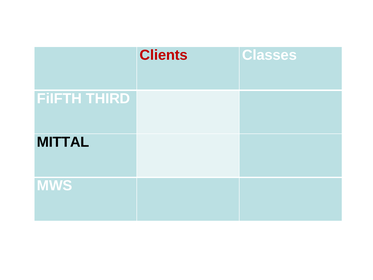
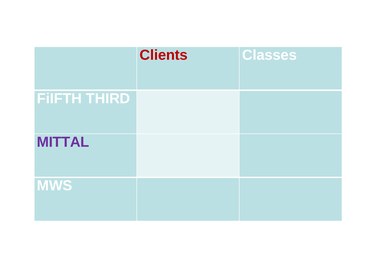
MITTAL colour: black -> purple
